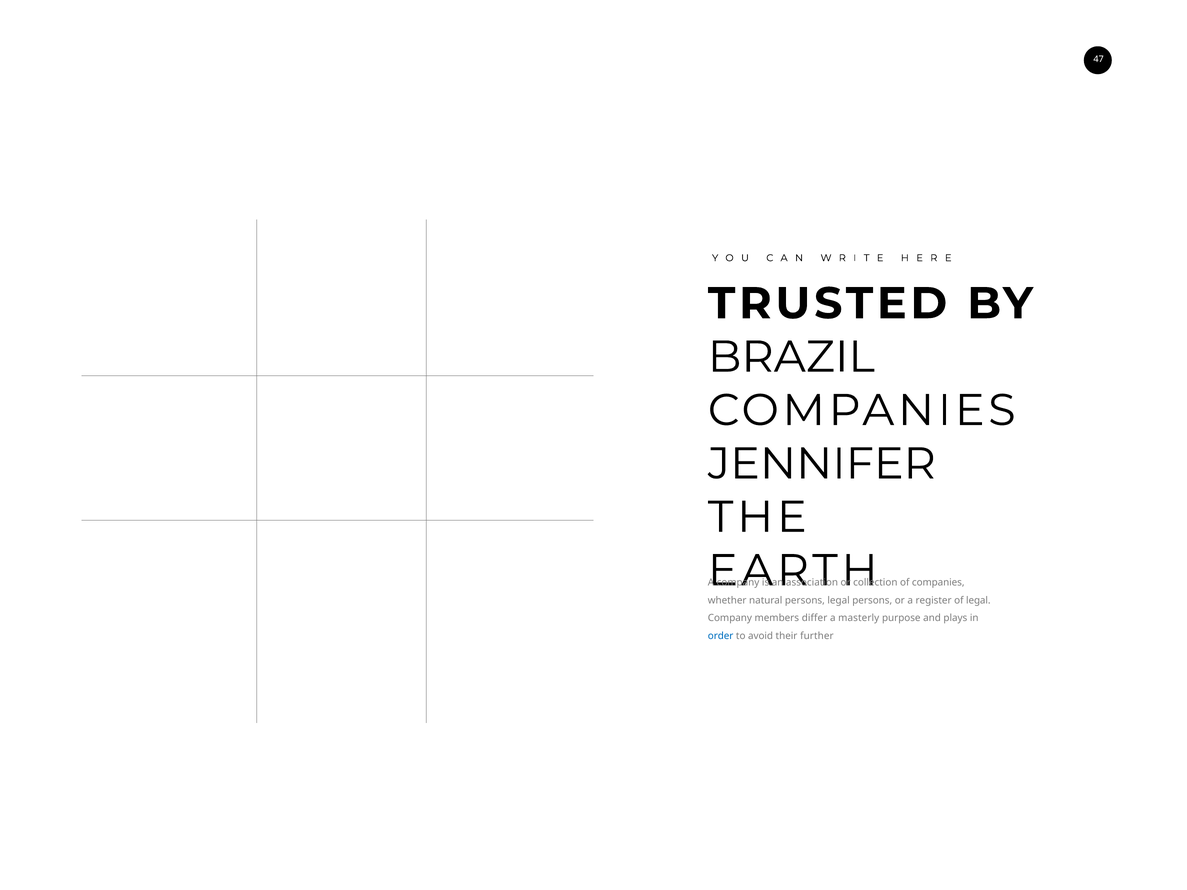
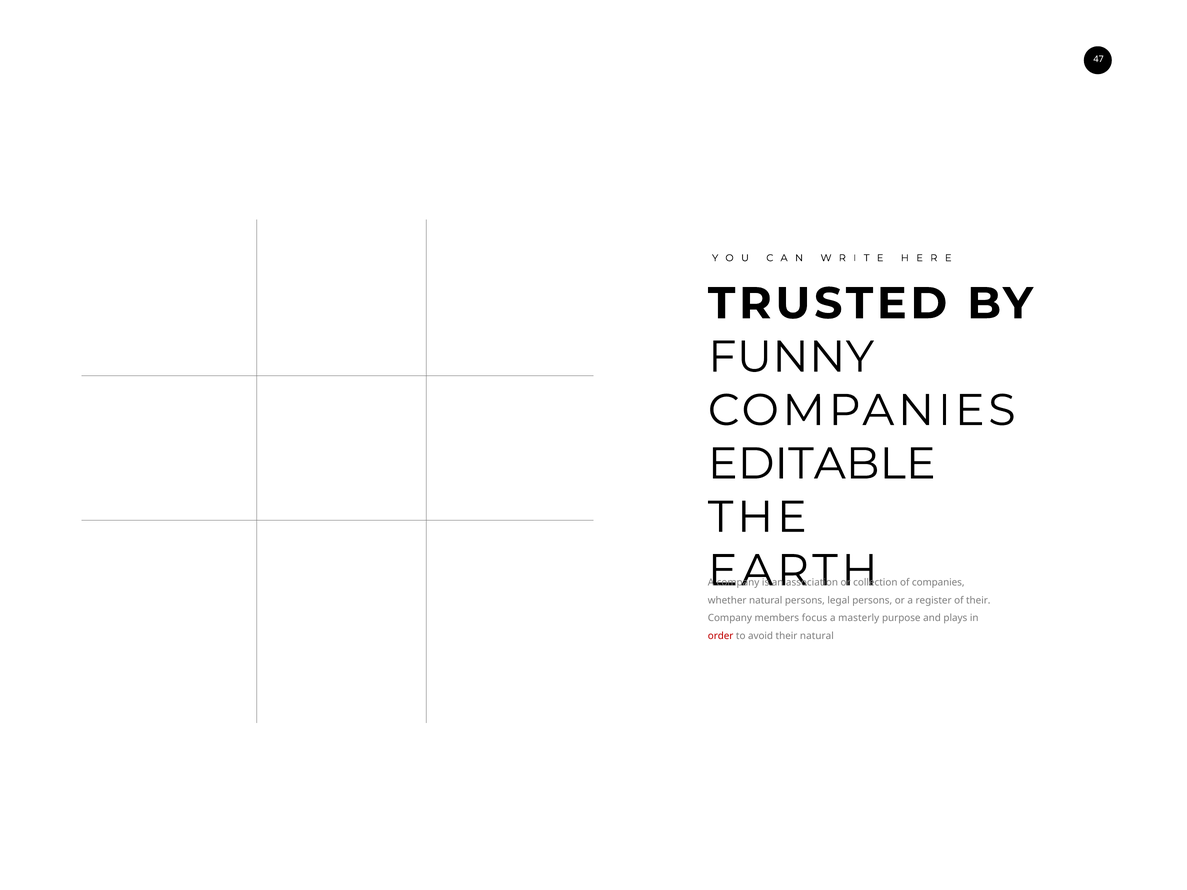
BRAZIL: BRAZIL -> FUNNY
JENNIFER: JENNIFER -> EDITABLE
of legal: legal -> their
differ: differ -> focus
order colour: blue -> red
their further: further -> natural
